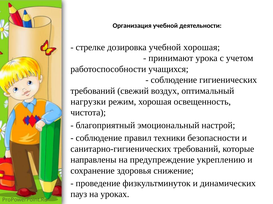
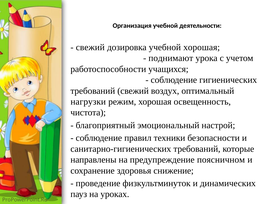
стрелке at (90, 47): стрелке -> свежий
принимают: принимают -> поднимают
укреплению: укреплению -> поясничном
